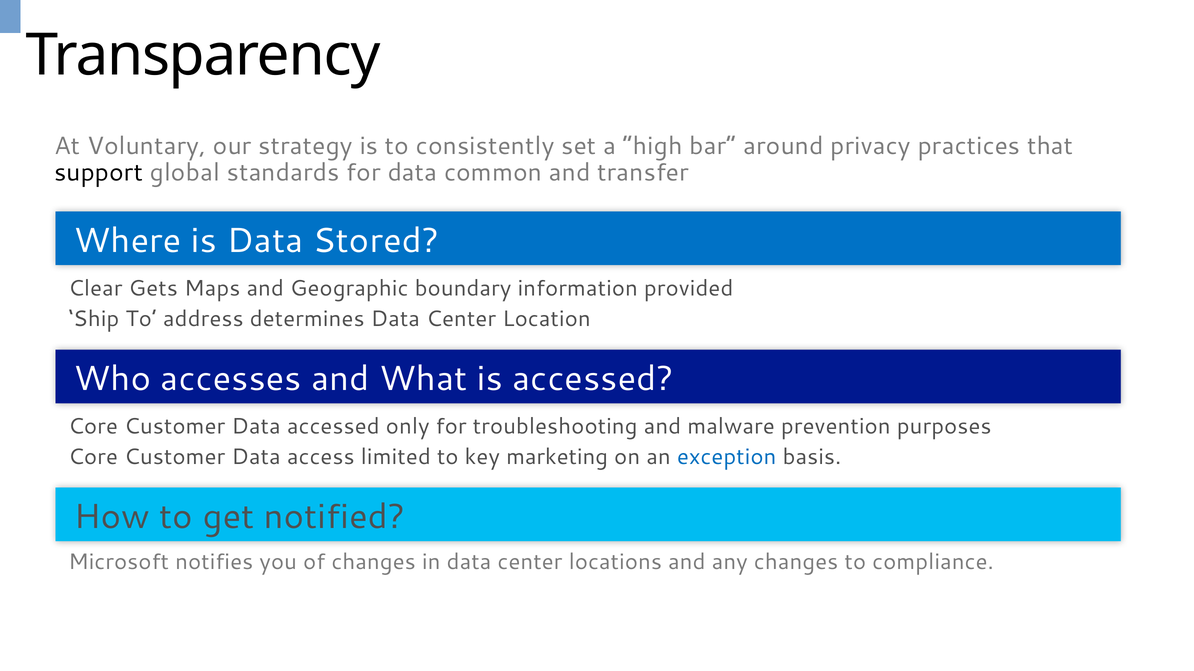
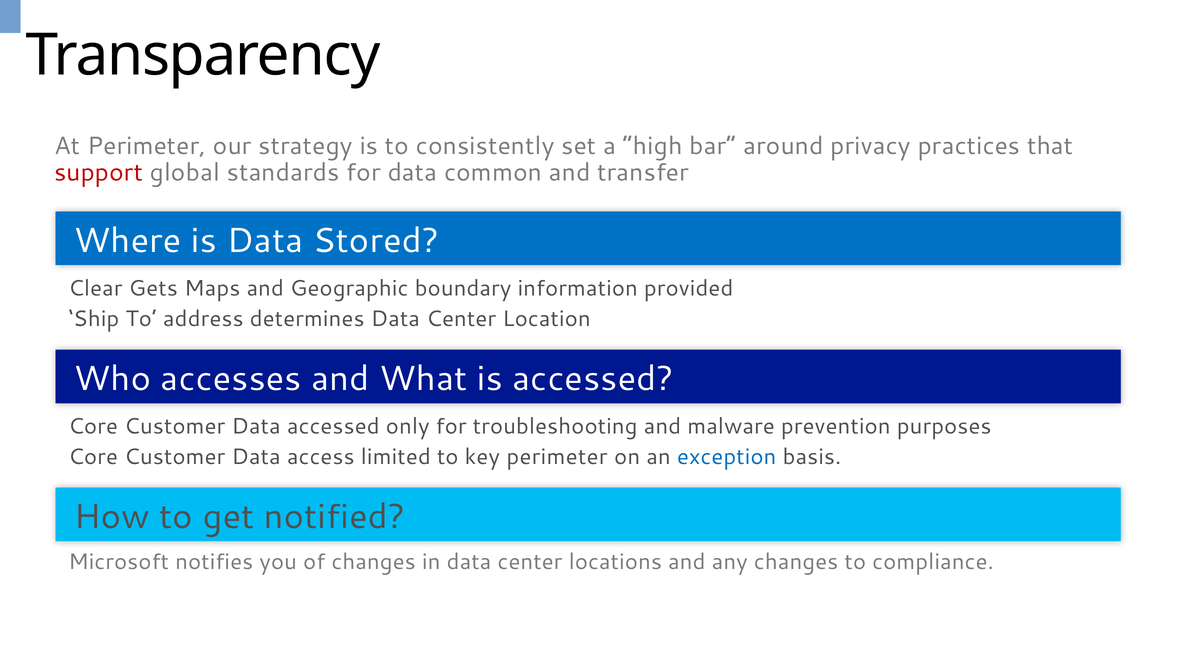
At Voluntary: Voluntary -> Perimeter
support colour: black -> red
key marketing: marketing -> perimeter
